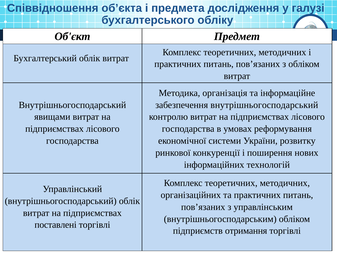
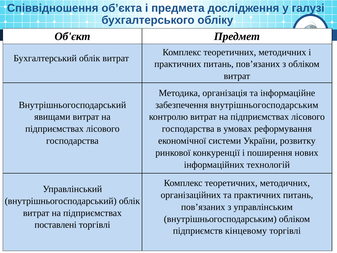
забезпечення внутрішньогосподарський: внутрішньогосподарський -> внутрішньогосподарським
отримання: отримання -> кінцевому
